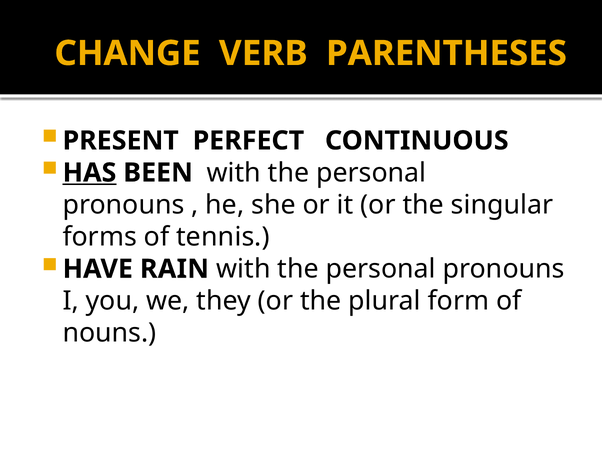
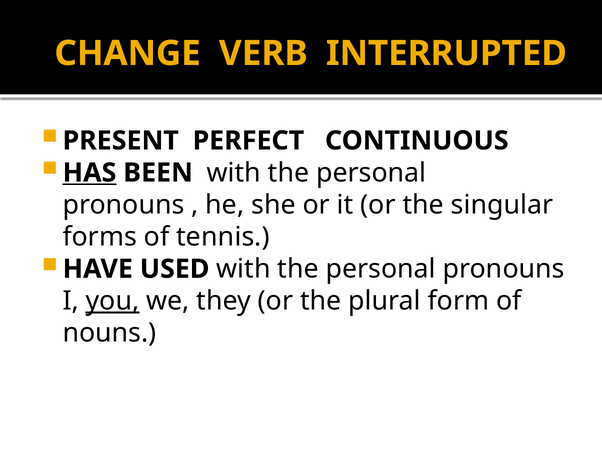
PARENTHESES: PARENTHESES -> INTERRUPTED
RAIN: RAIN -> USED
you underline: none -> present
